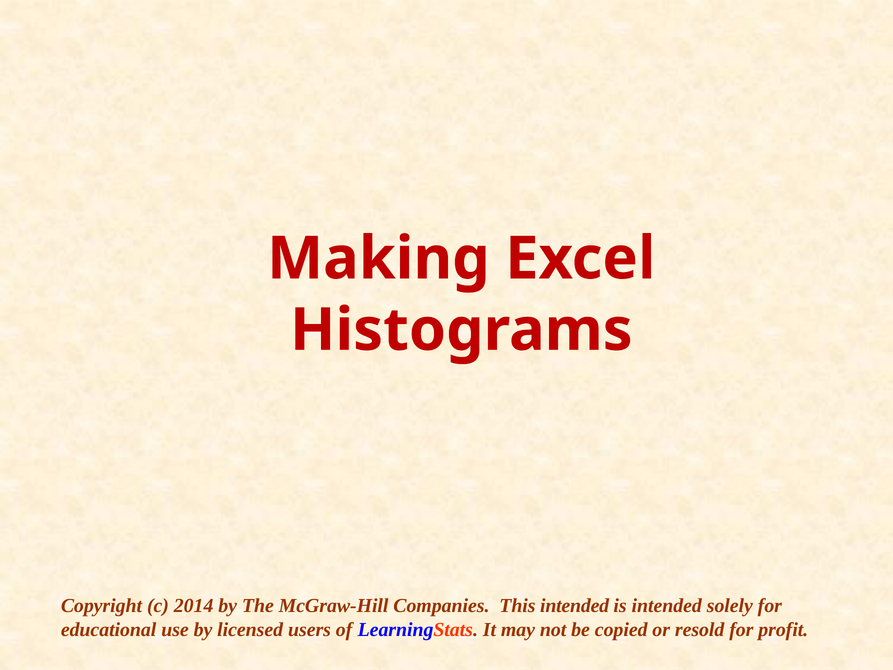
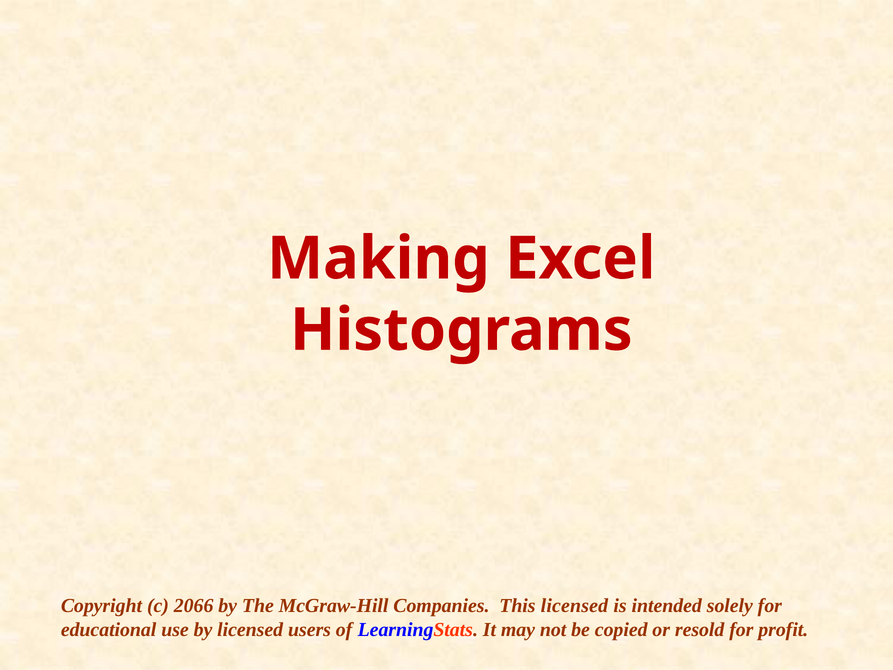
2014: 2014 -> 2066
This intended: intended -> licensed
